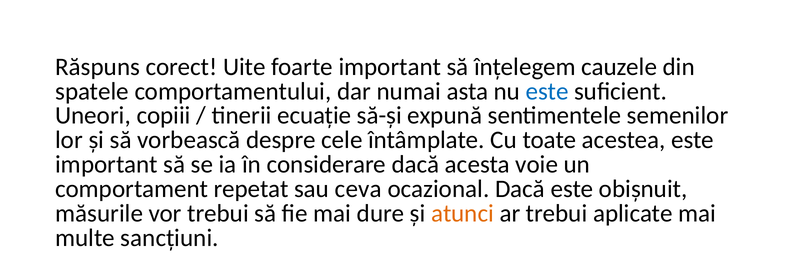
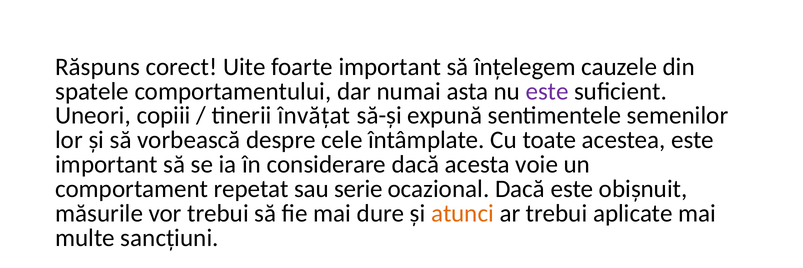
este at (547, 91) colour: blue -> purple
ecuație: ecuație -> învățat
ceva: ceva -> serie
